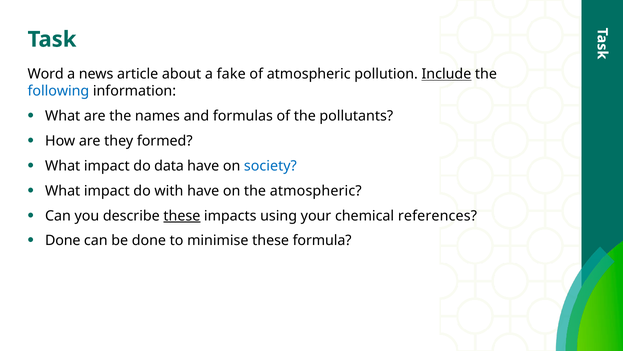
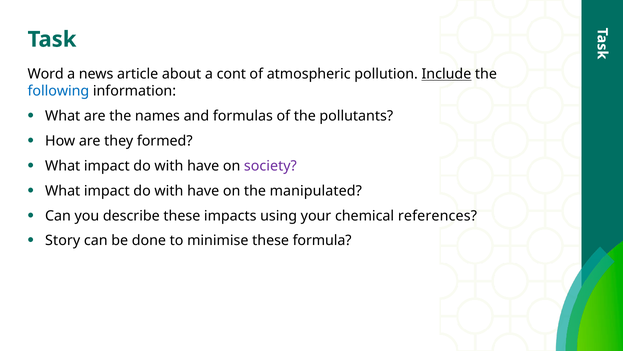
fake: fake -> cont
data at (169, 166): data -> with
society colour: blue -> purple
the atmospheric: atmospheric -> manipulated
these at (182, 215) underline: present -> none
Done at (63, 240): Done -> Story
